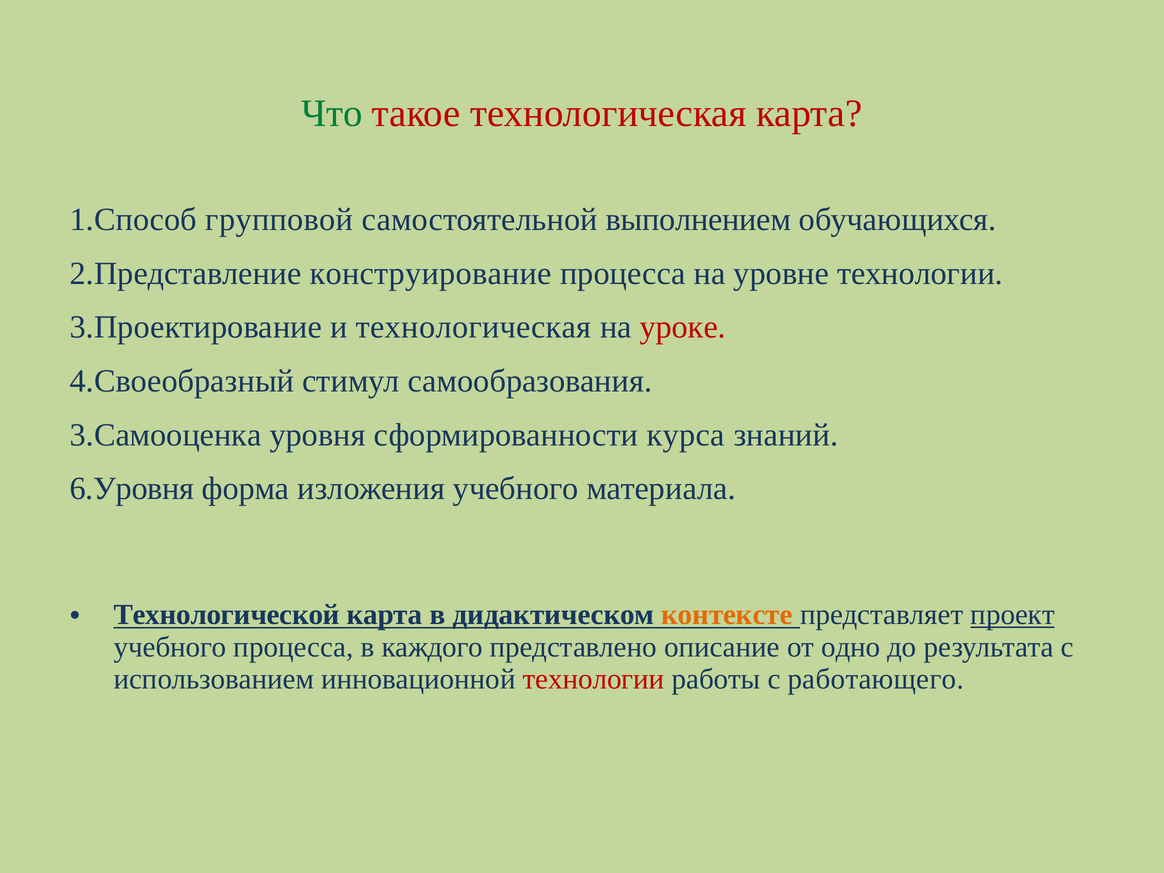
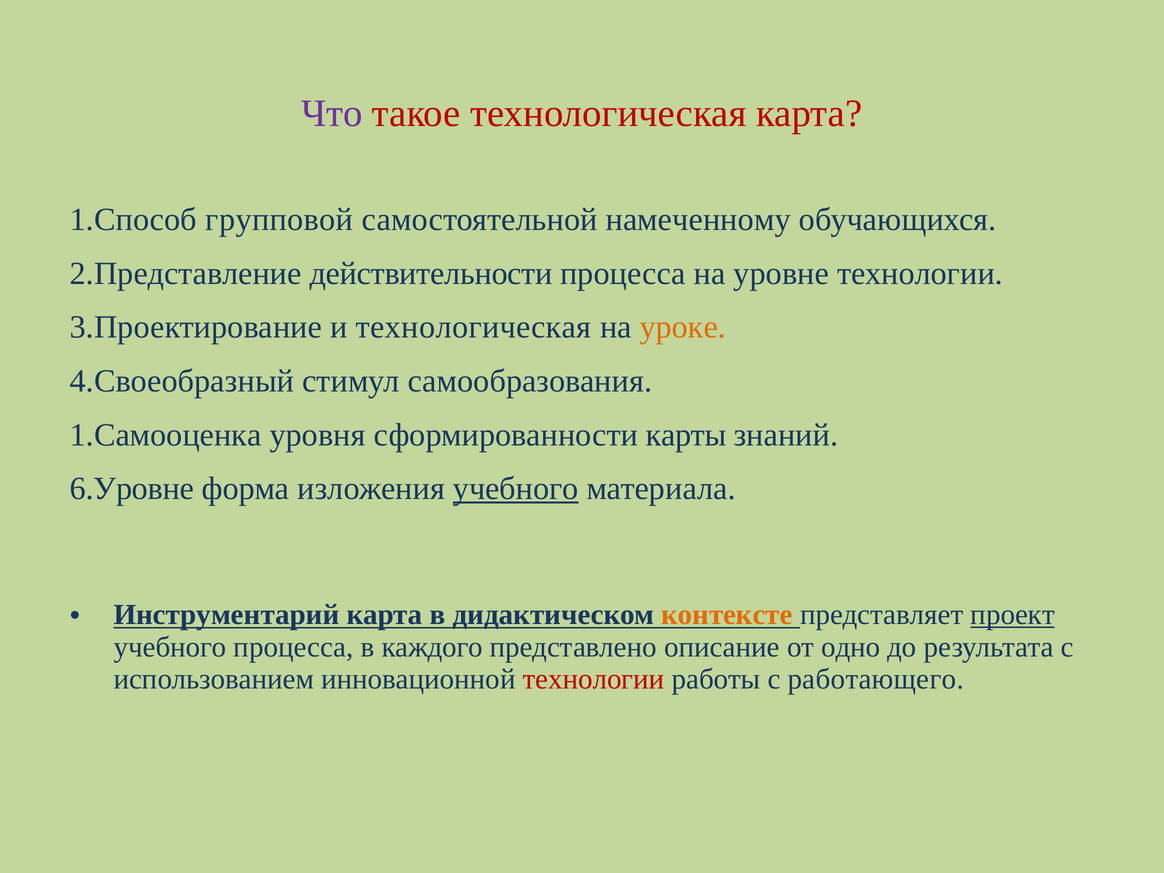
Что colour: green -> purple
выполнением: выполнением -> намеченному
конструирование: конструирование -> действительности
уроке colour: red -> orange
3.Самооценка: 3.Самооценка -> 1.Самооценка
курса: курса -> карты
6.Уровня: 6.Уровня -> 6.Уровне
учебного at (516, 489) underline: none -> present
Технологической: Технологической -> Инструментарий
